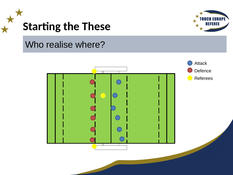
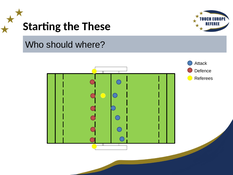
realise: realise -> should
